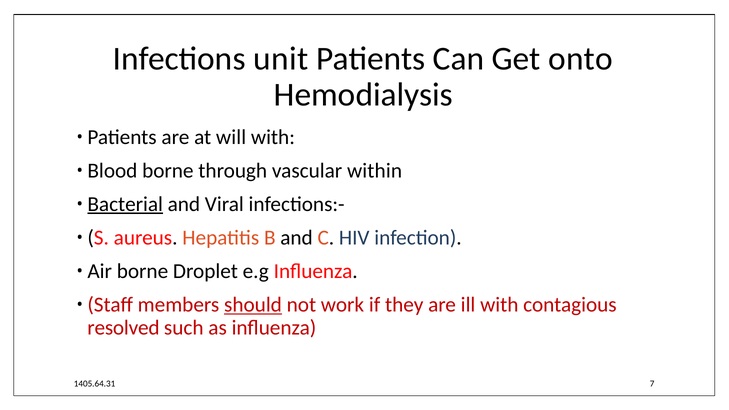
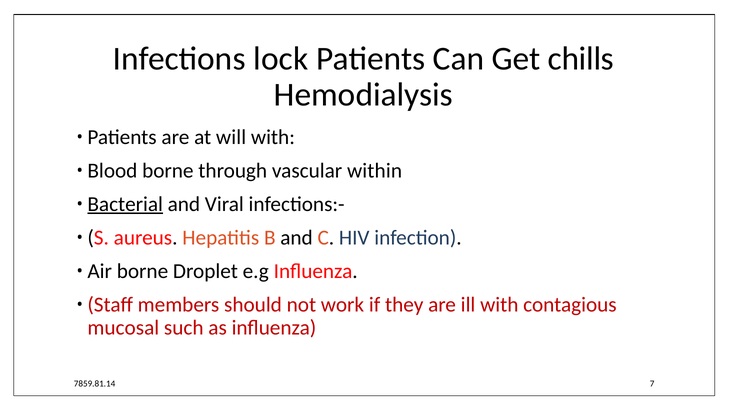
unit: unit -> lock
onto: onto -> chills
should underline: present -> none
resolved: resolved -> mucosal
1405.64.31: 1405.64.31 -> 7859.81.14
